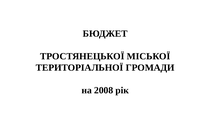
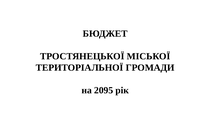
2008: 2008 -> 2095
